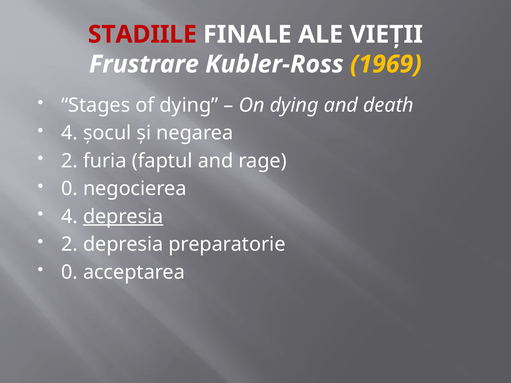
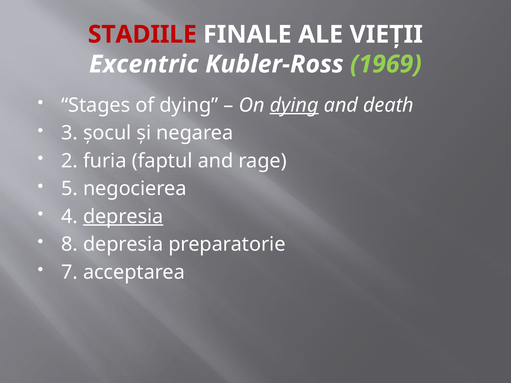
Frustrare: Frustrare -> Excentric
1969 colour: yellow -> light green
dying at (294, 105) underline: none -> present
4 at (70, 133): 4 -> 3
0 at (70, 189): 0 -> 5
2 at (70, 244): 2 -> 8
0 at (70, 272): 0 -> 7
